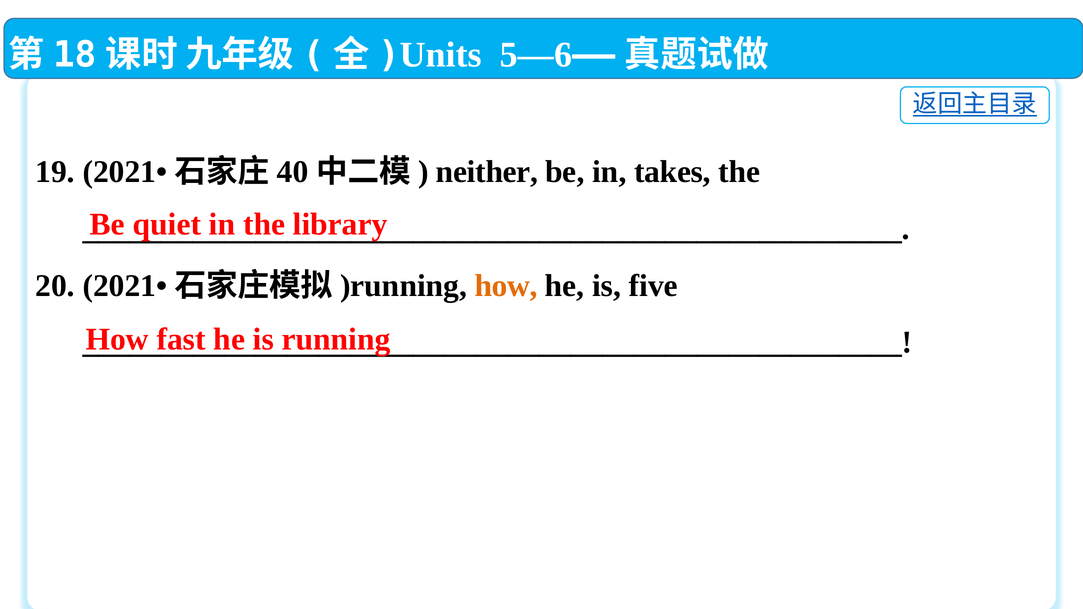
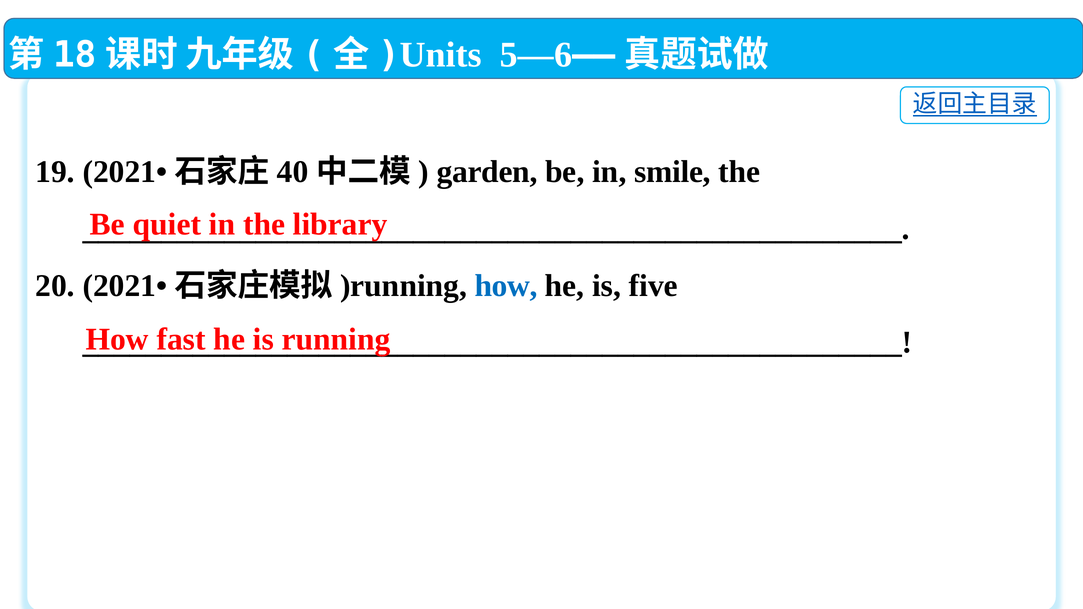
neither: neither -> garden
takes: takes -> smile
how at (506, 286) colour: orange -> blue
